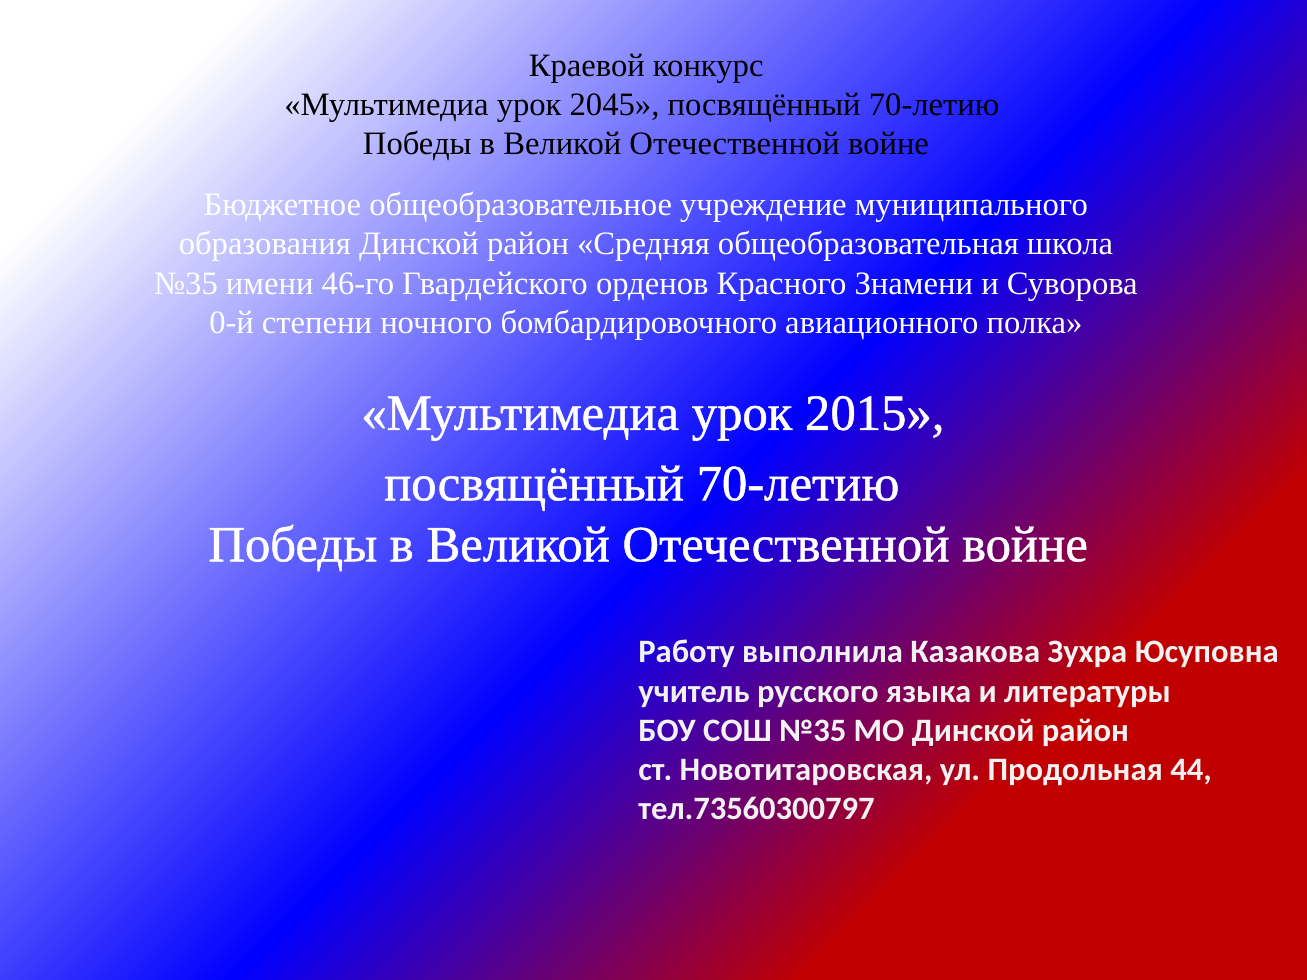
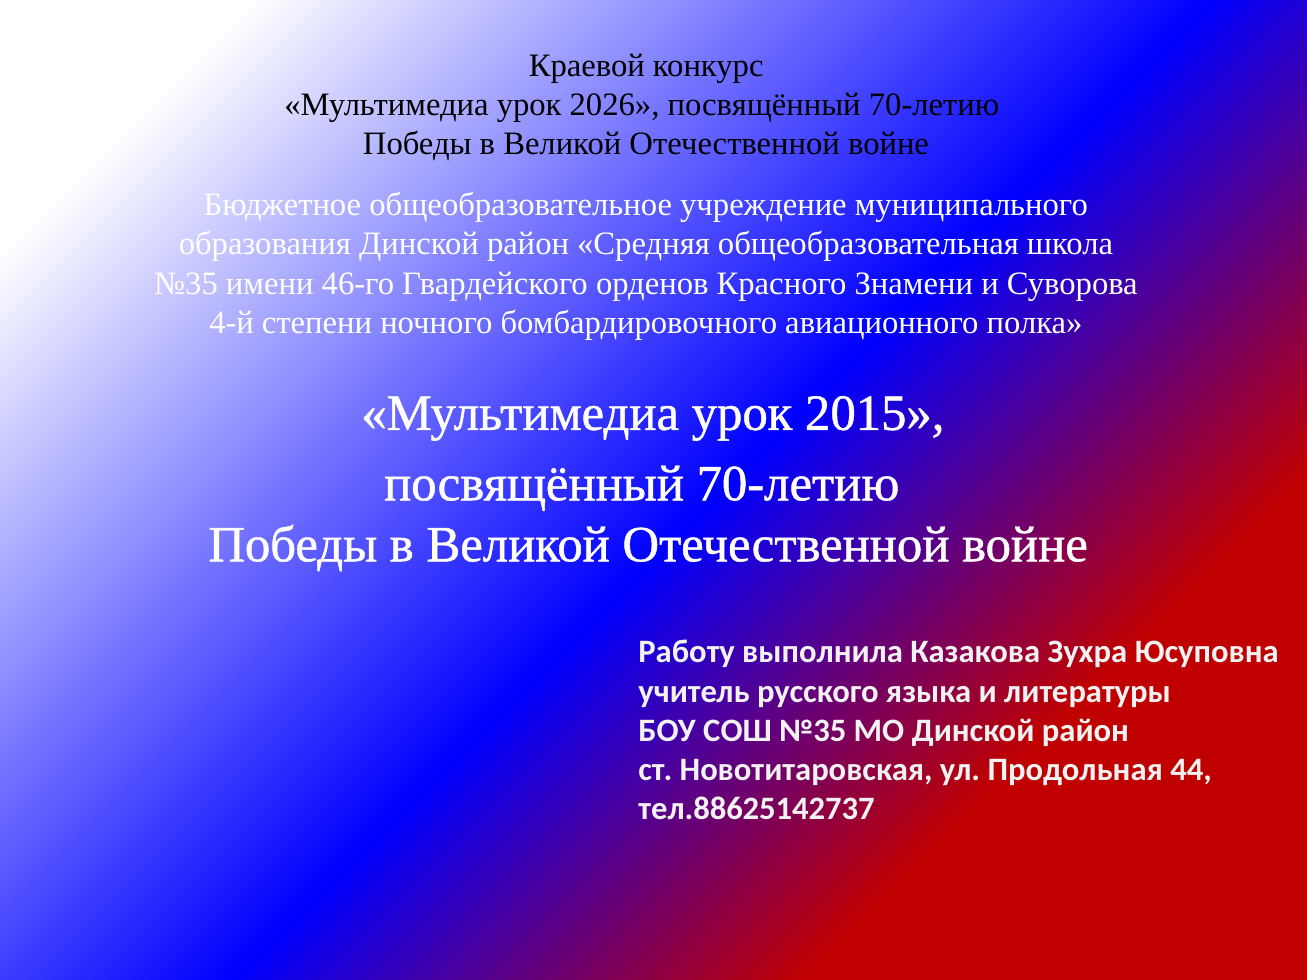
2045: 2045 -> 2026
0-й: 0-й -> 4-й
тел.73560300797: тел.73560300797 -> тел.88625142737
